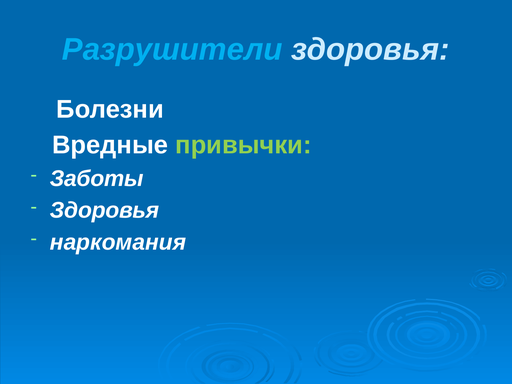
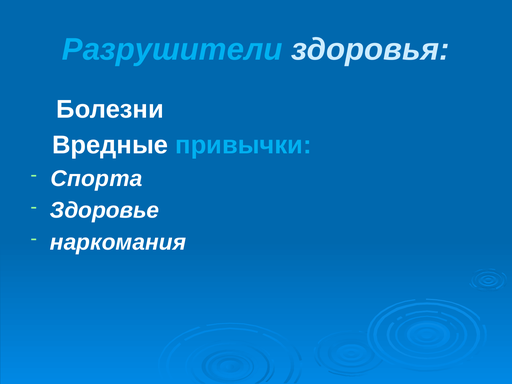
привычки colour: light green -> light blue
Заботы: Заботы -> Спорта
Здоровья at (105, 210): Здоровья -> Здоровье
